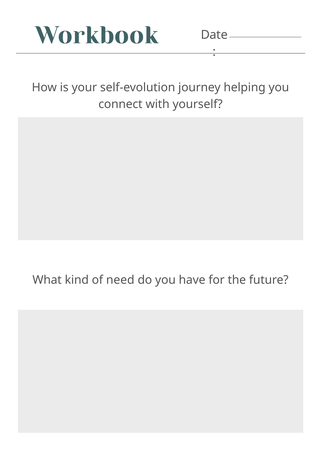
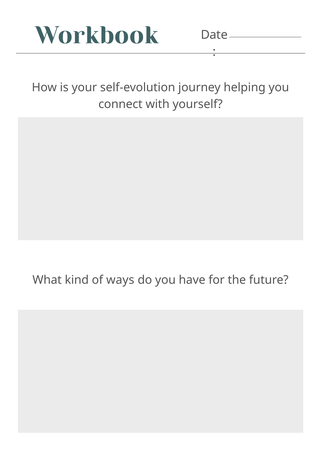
need: need -> ways
